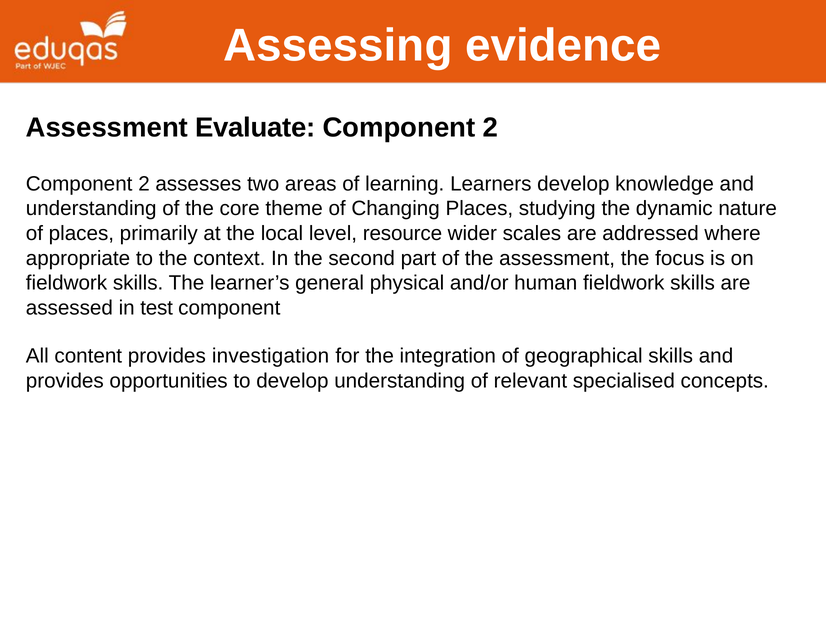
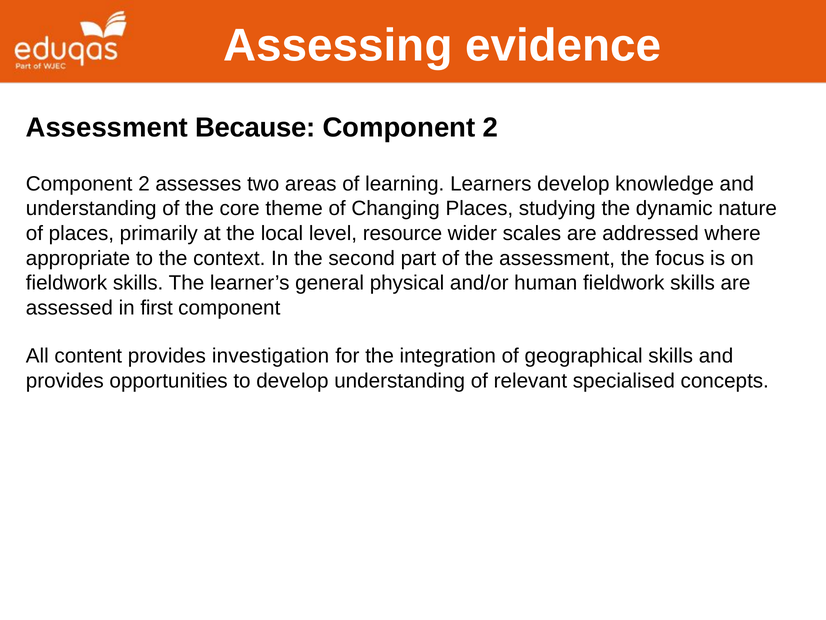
Evaluate: Evaluate -> Because
test: test -> first
